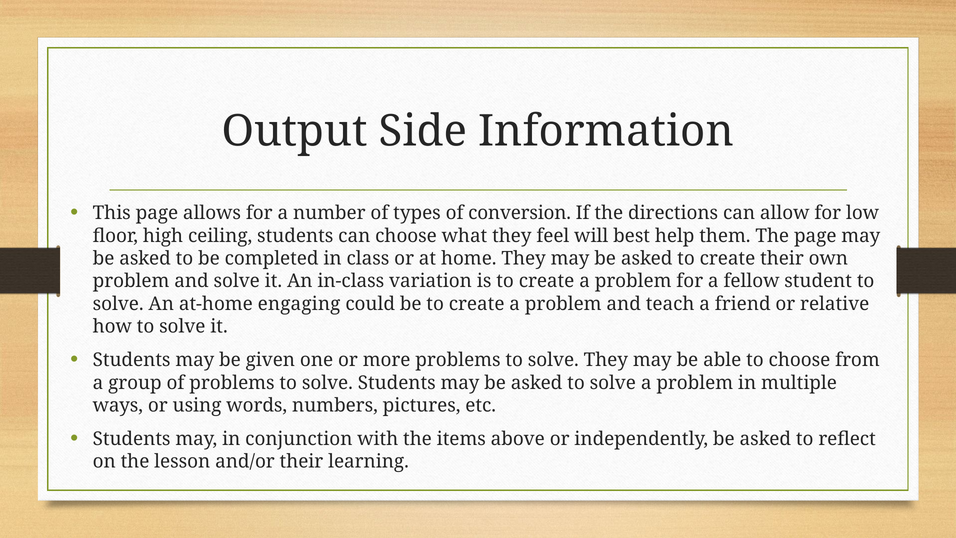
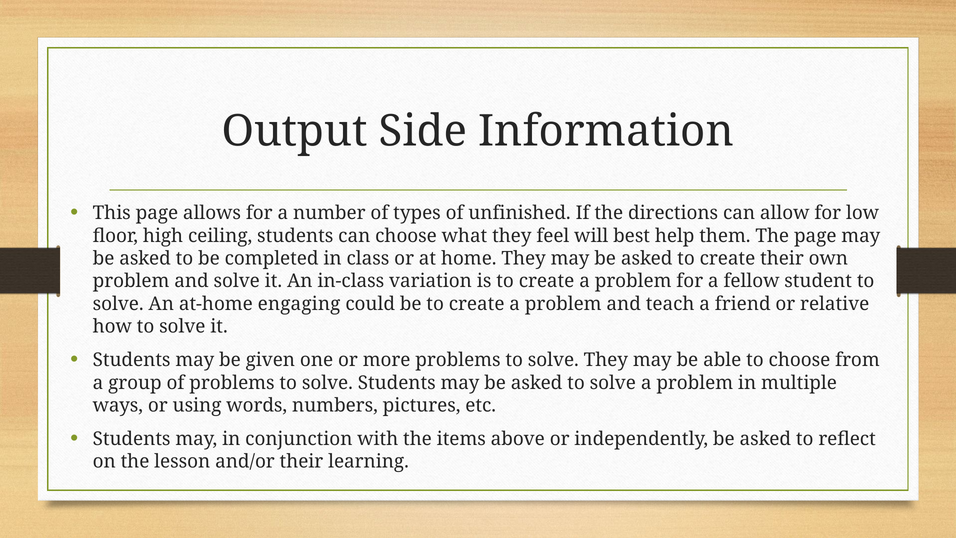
conversion: conversion -> unfinished
